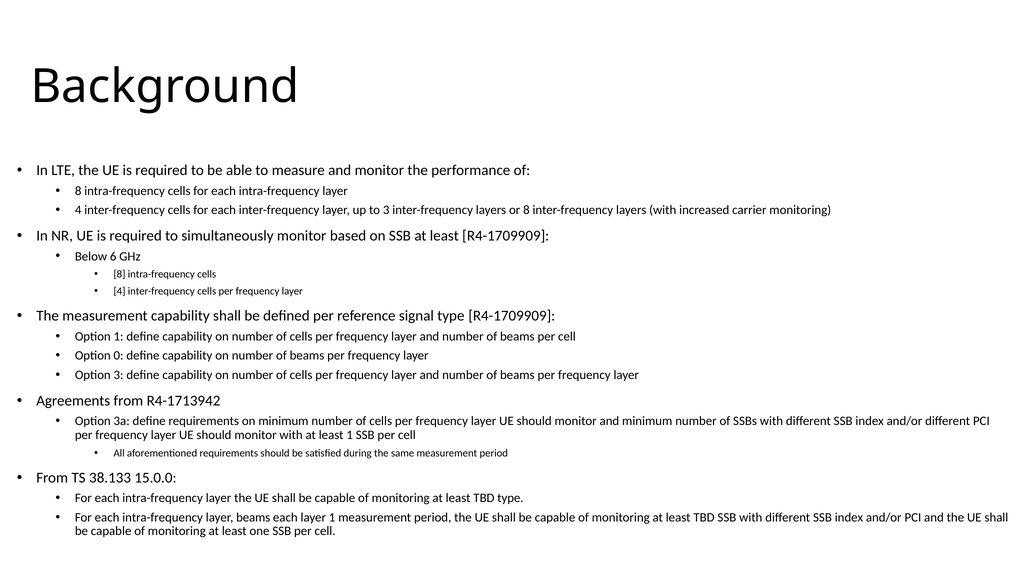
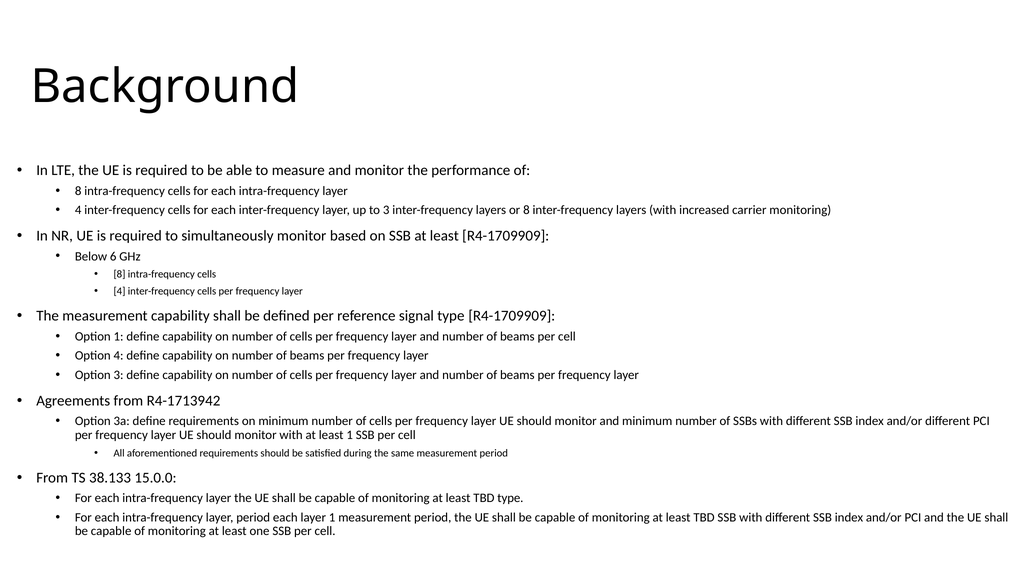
Option 0: 0 -> 4
layer beams: beams -> period
